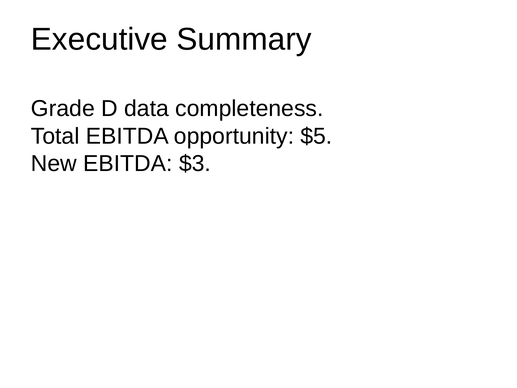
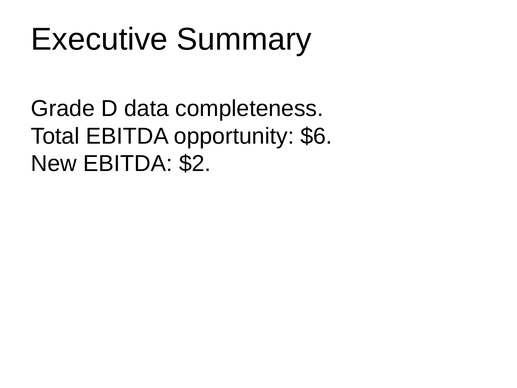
$5: $5 -> $6
$3: $3 -> $2
